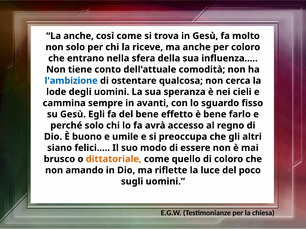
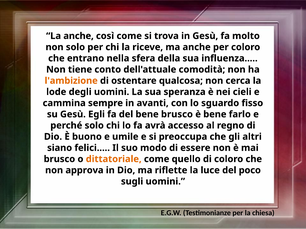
l'ambizione colour: blue -> orange
bene effetto: effetto -> brusco
amando: amando -> approva
